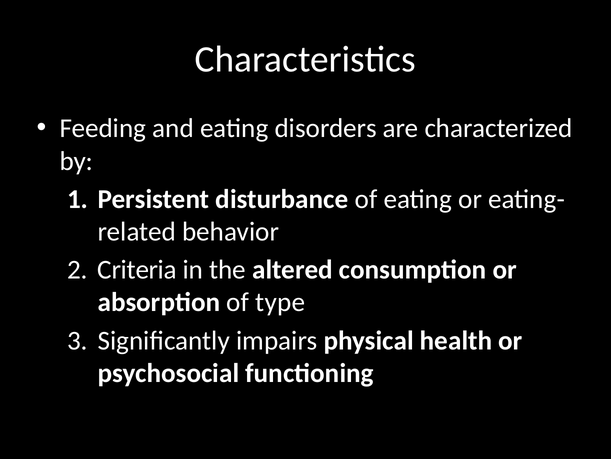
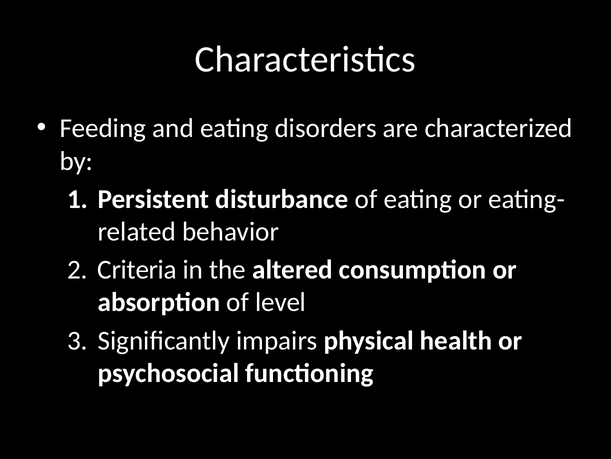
type: type -> level
